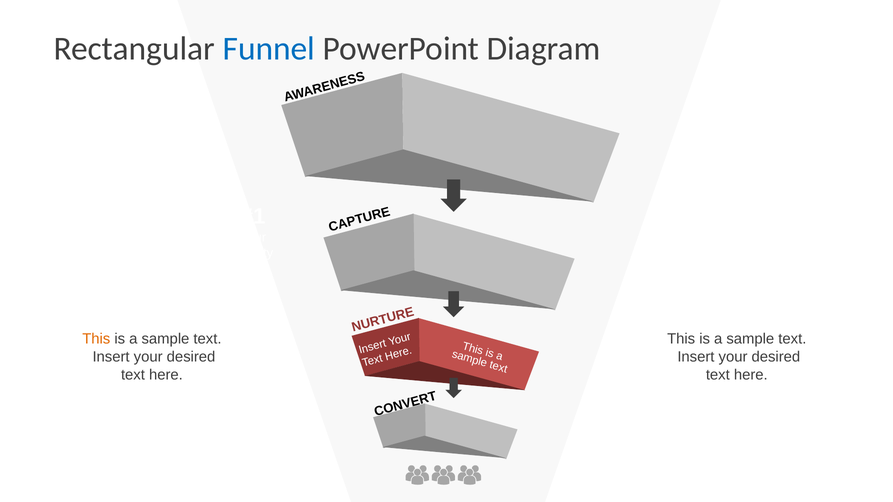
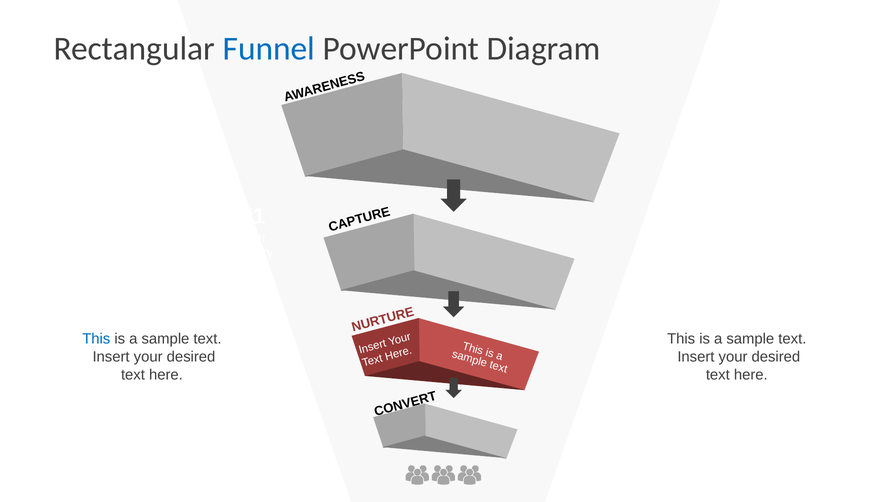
This at (96, 339) colour: orange -> blue
